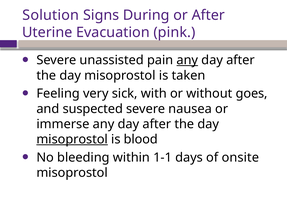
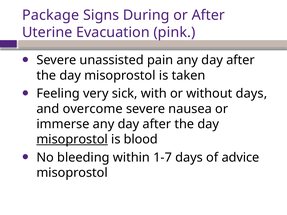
Solution: Solution -> Package
any at (187, 60) underline: present -> none
without goes: goes -> days
suspected: suspected -> overcome
1-1: 1-1 -> 1-7
onsite: onsite -> advice
